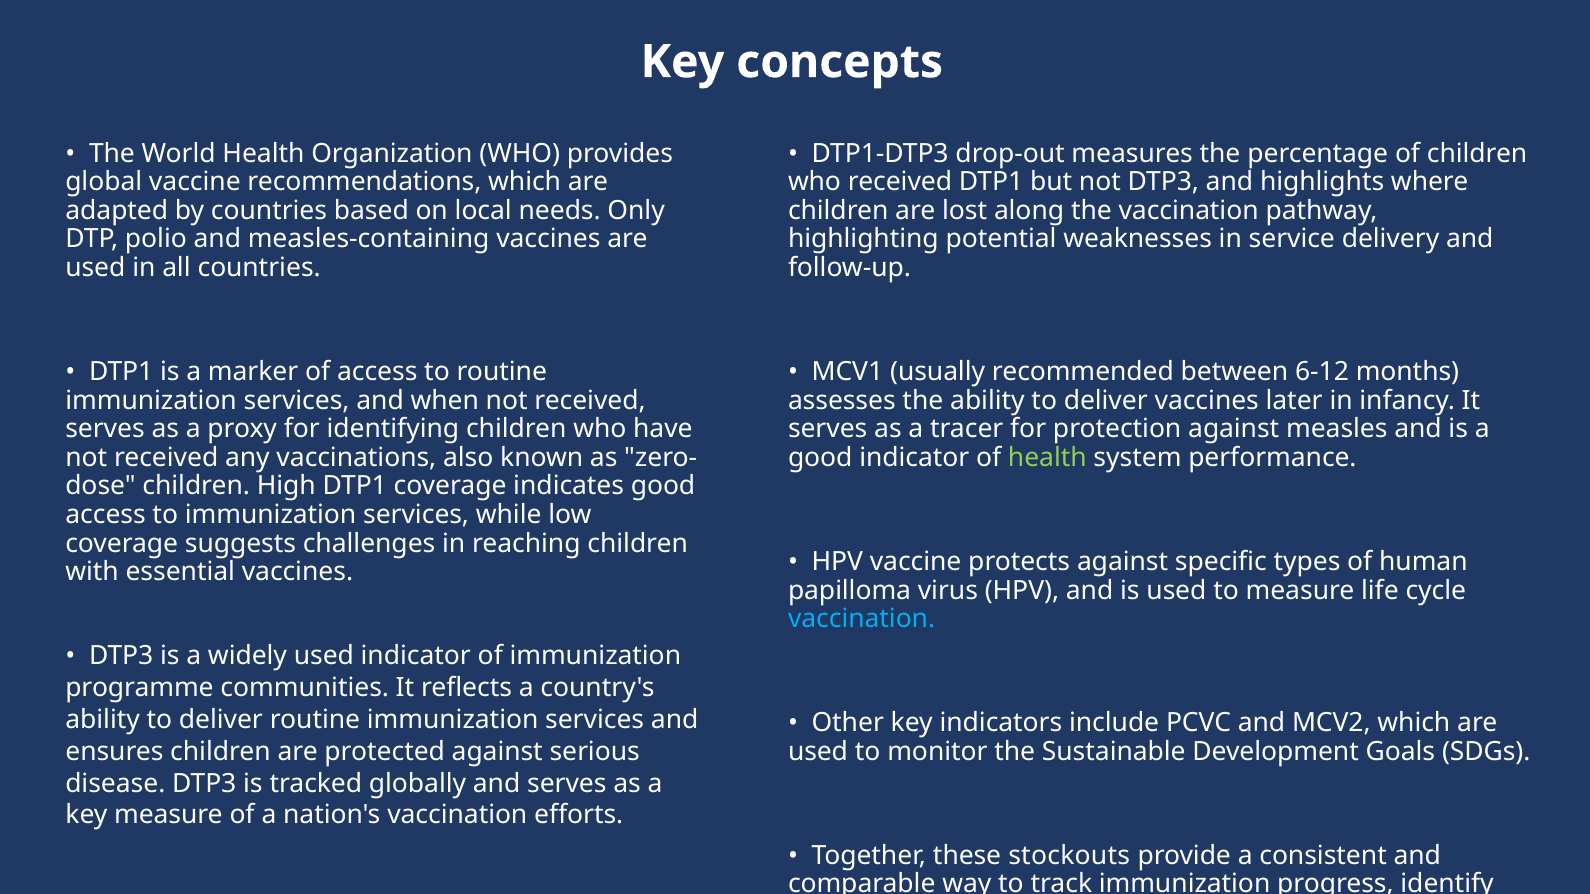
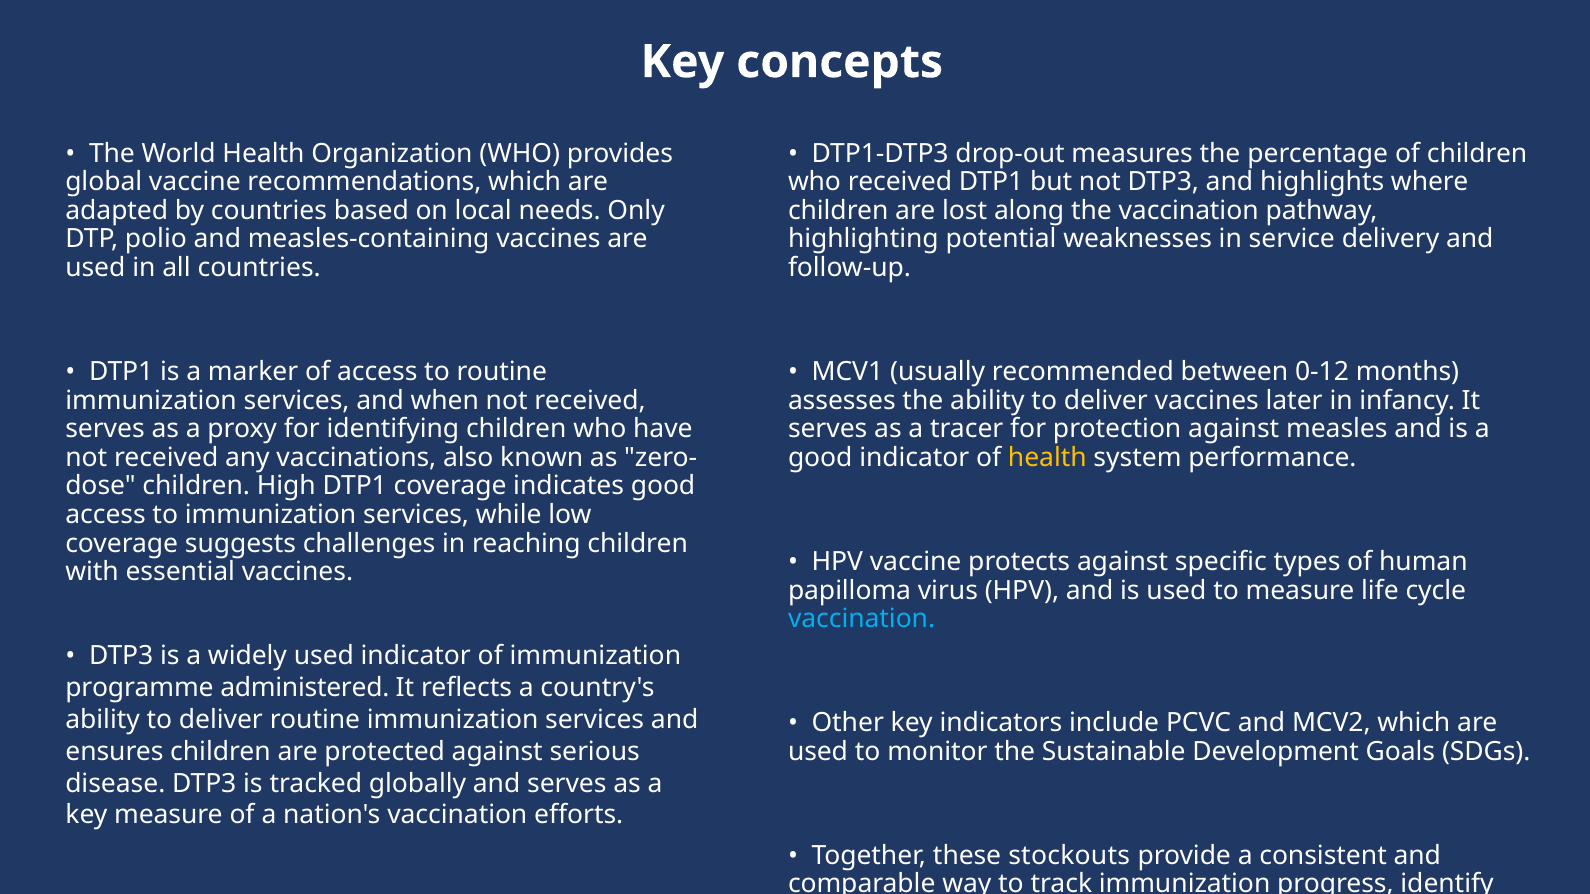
6-12: 6-12 -> 0-12
health at (1047, 458) colour: light green -> yellow
programme communities: communities -> administered
